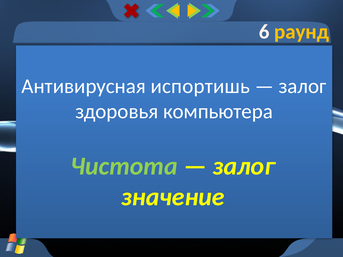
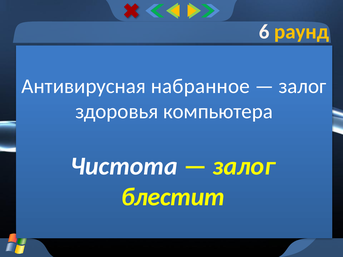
испортишь: испортишь -> набранное
Чистота colour: light green -> white
значение: значение -> блестит
